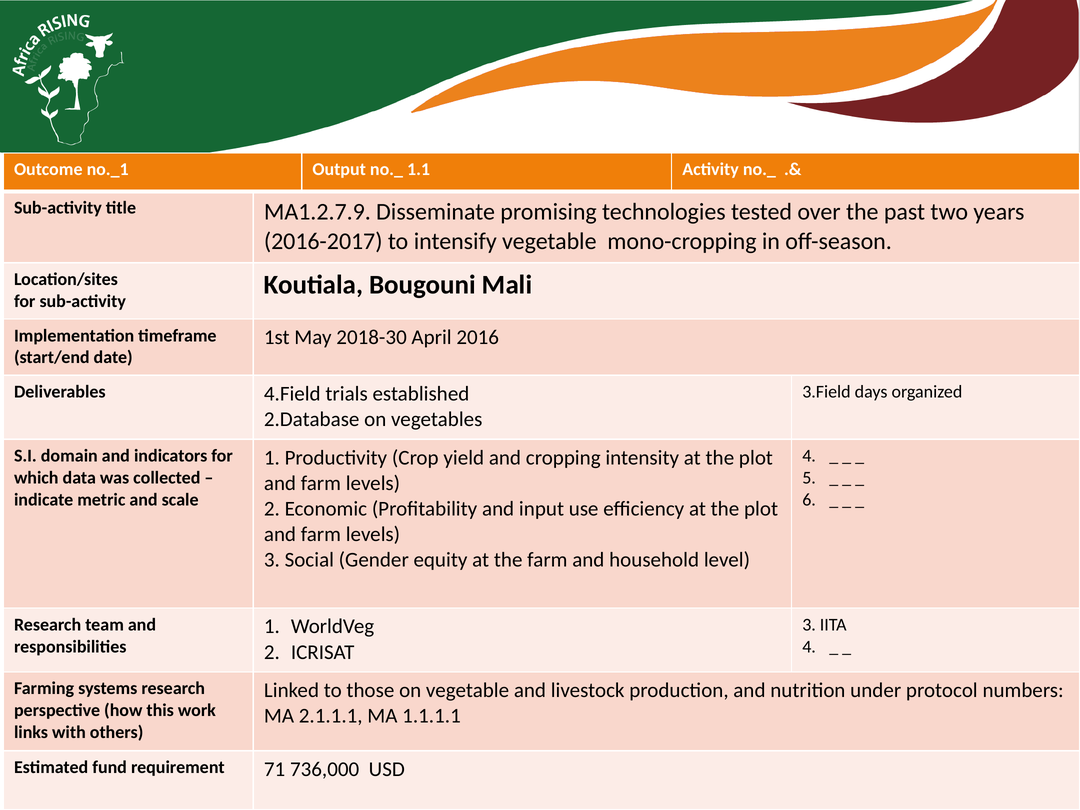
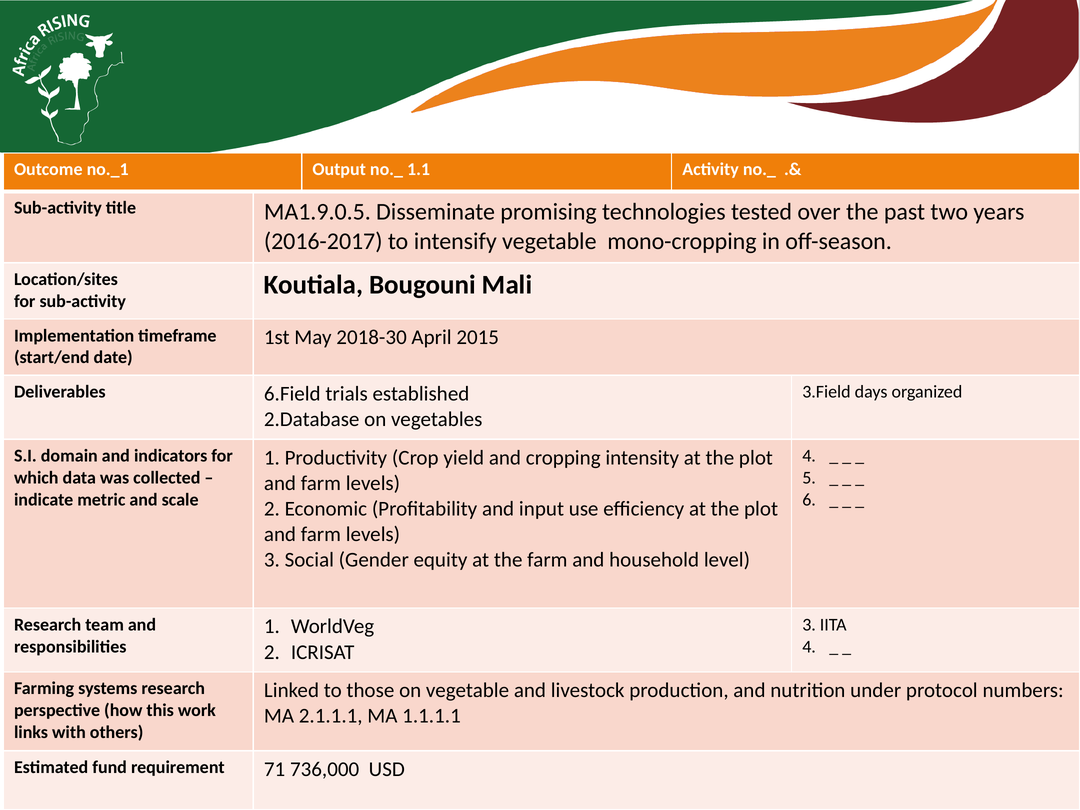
MA1.2.7.9: MA1.2.7.9 -> MA1.9.0.5
2016: 2016 -> 2015
4.Field: 4.Field -> 6.Field
